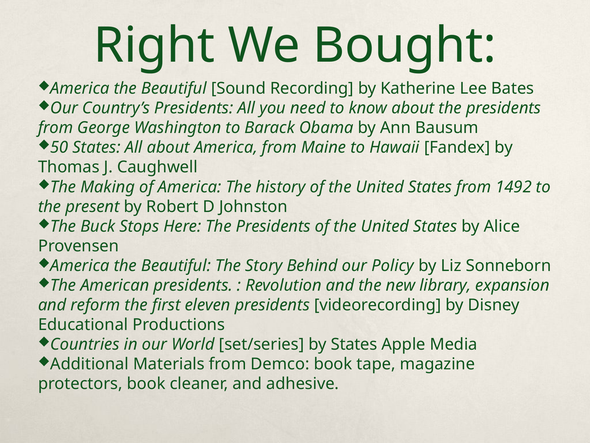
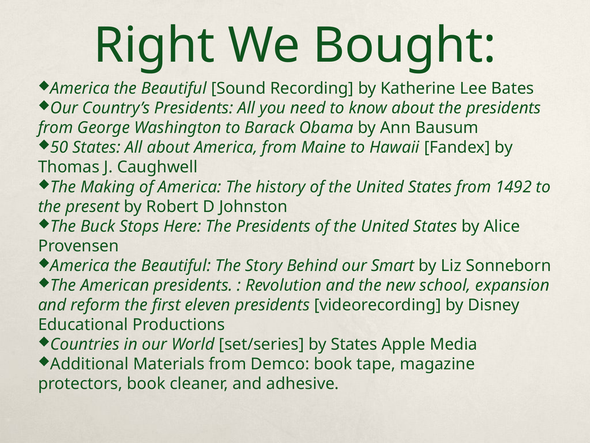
Policy: Policy -> Smart
library: library -> school
